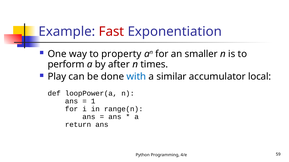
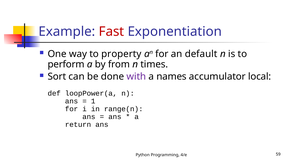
smaller: smaller -> default
after: after -> from
Play: Play -> Sort
with colour: blue -> purple
similar: similar -> names
